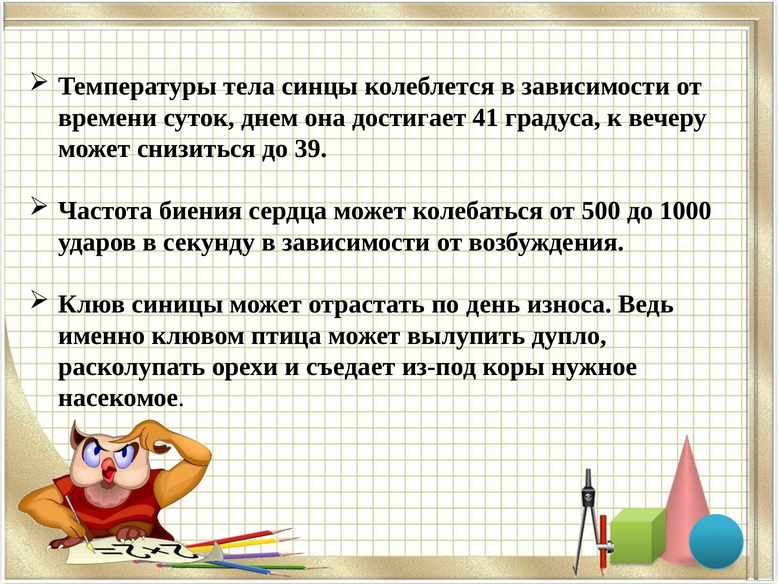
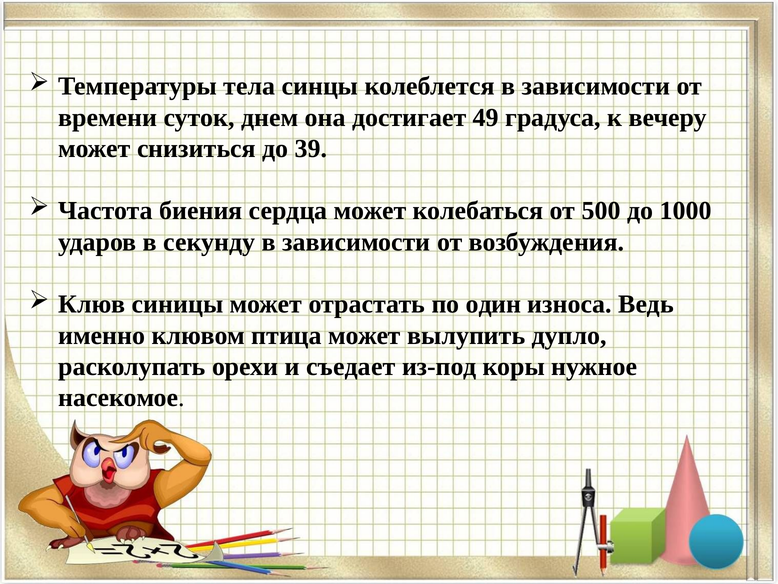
41: 41 -> 49
день: день -> один
